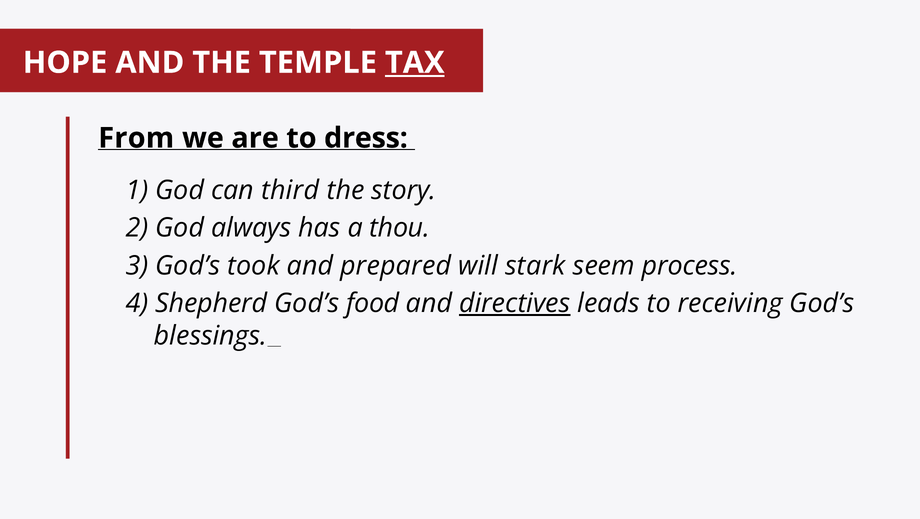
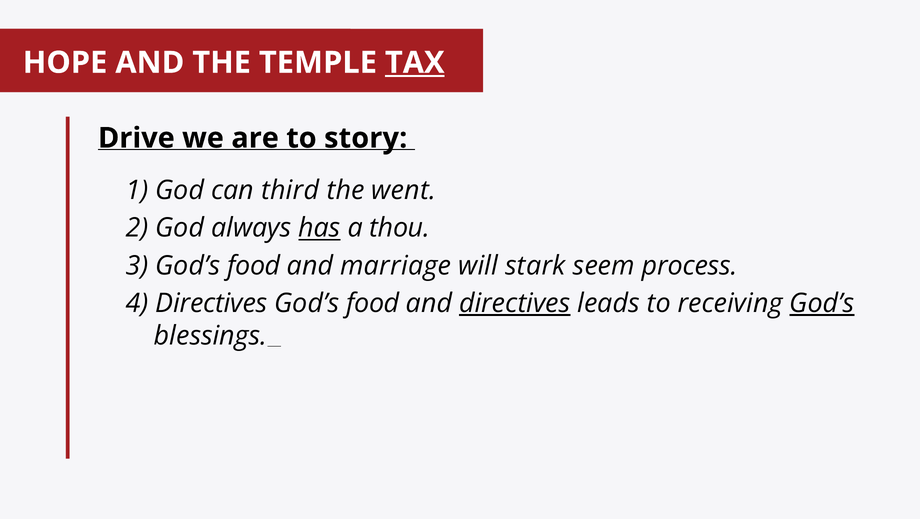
From: From -> Drive
dress: dress -> story
story: story -> went
has underline: none -> present
3 God’s took: took -> food
prepared: prepared -> marriage
4 Shepherd: Shepherd -> Directives
God’s at (822, 303) underline: none -> present
